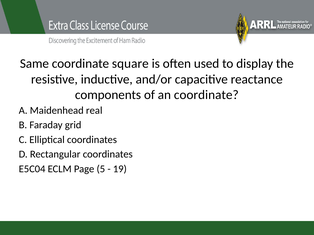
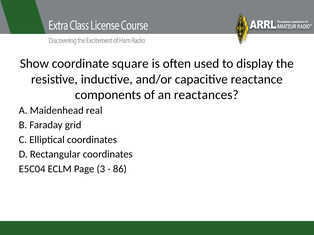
Same: Same -> Show
an coordinate: coordinate -> reactances
5: 5 -> 3
19: 19 -> 86
